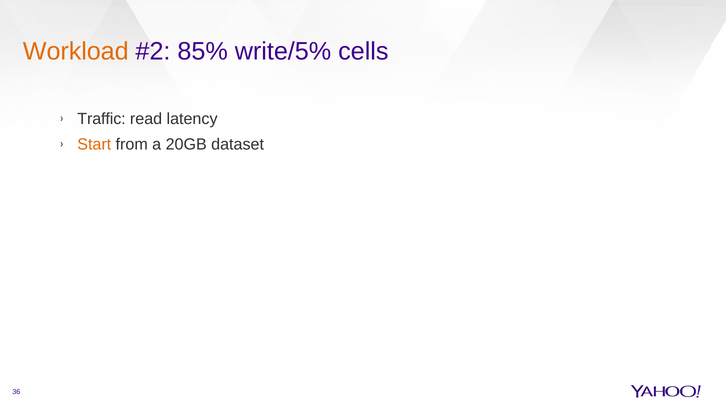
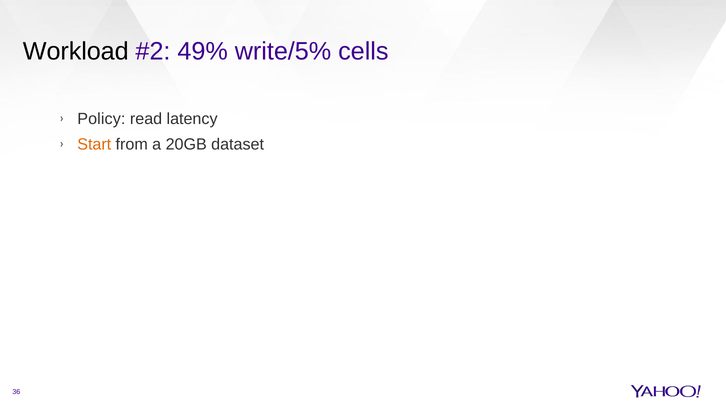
Workload colour: orange -> black
85%: 85% -> 49%
Traffic: Traffic -> Policy
